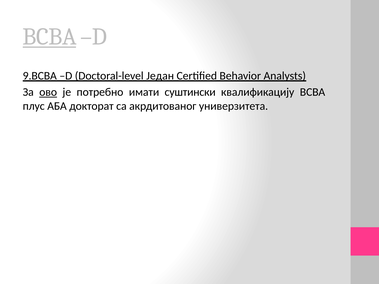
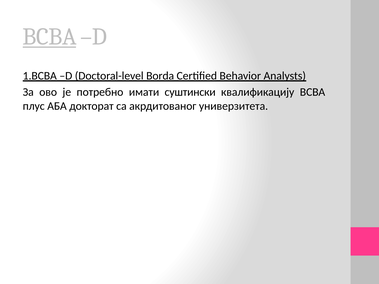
9.BCBA: 9.BCBA -> 1.BCBA
Један: Један -> Borda
ово underline: present -> none
